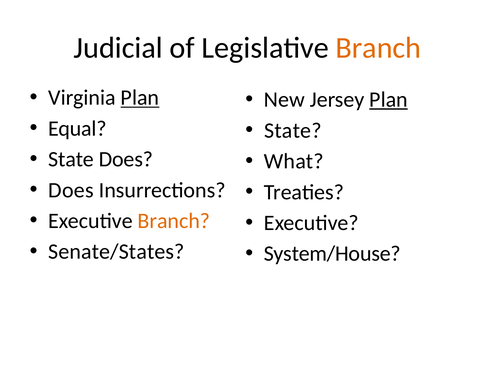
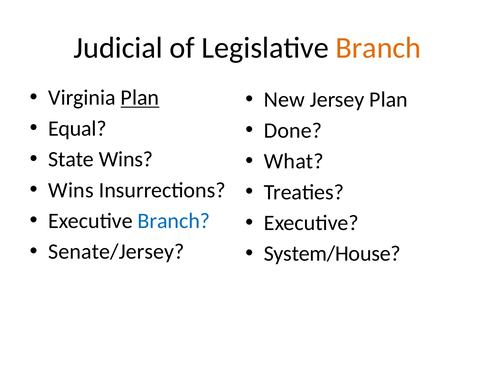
Plan at (389, 100) underline: present -> none
State at (293, 131): State -> Done
State Does: Does -> Wins
Does at (71, 190): Does -> Wins
Branch at (174, 221) colour: orange -> blue
Senate/States: Senate/States -> Senate/Jersey
